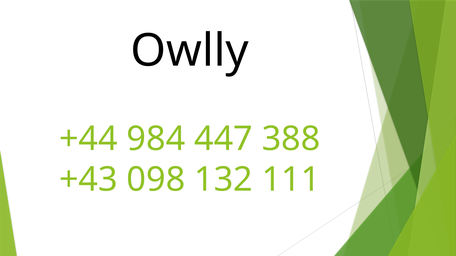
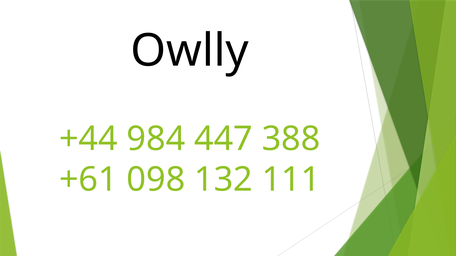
+43: +43 -> +61
